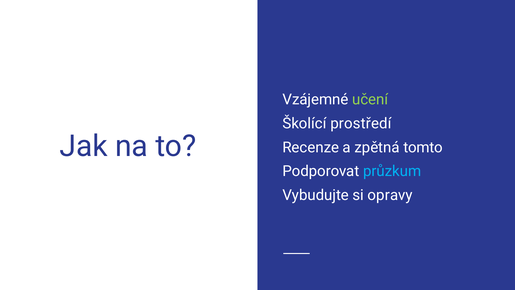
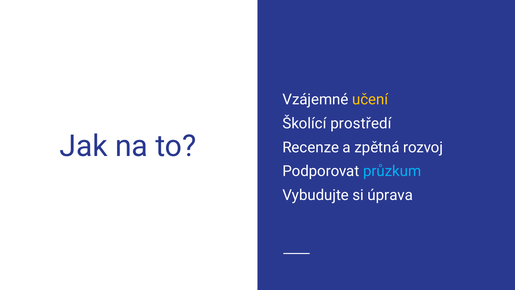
učení colour: light green -> yellow
tomto: tomto -> rozvoj
opravy: opravy -> úprava
